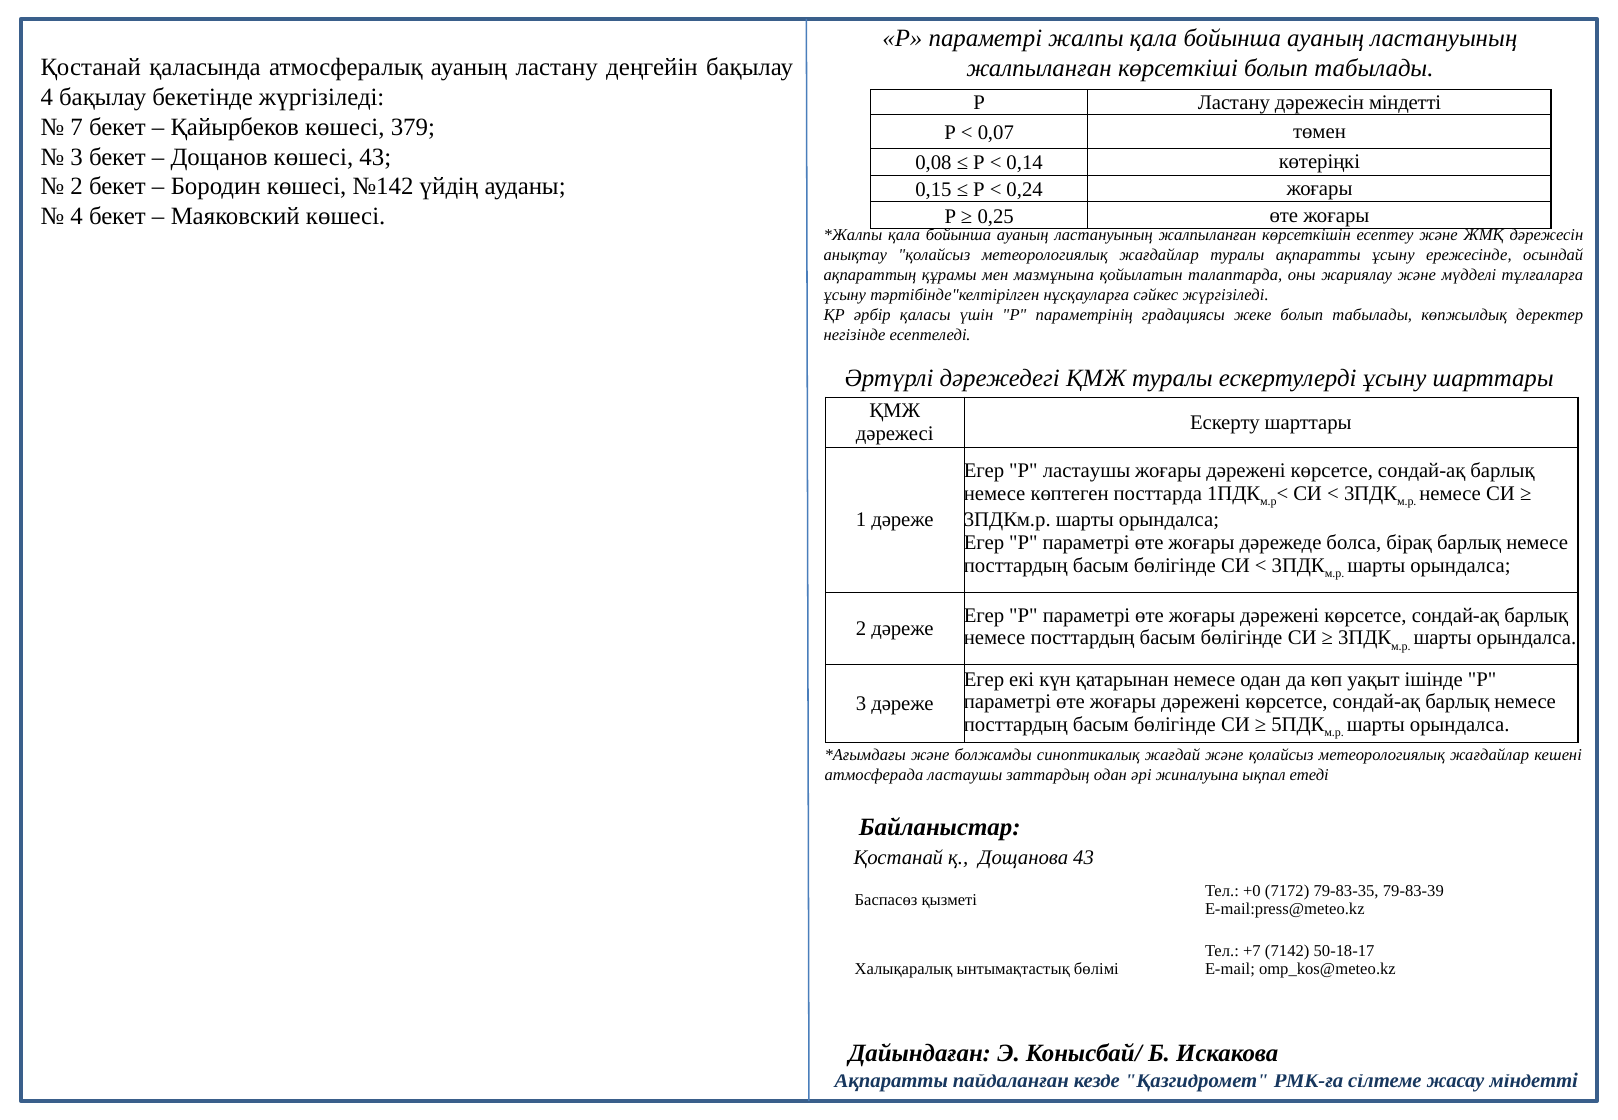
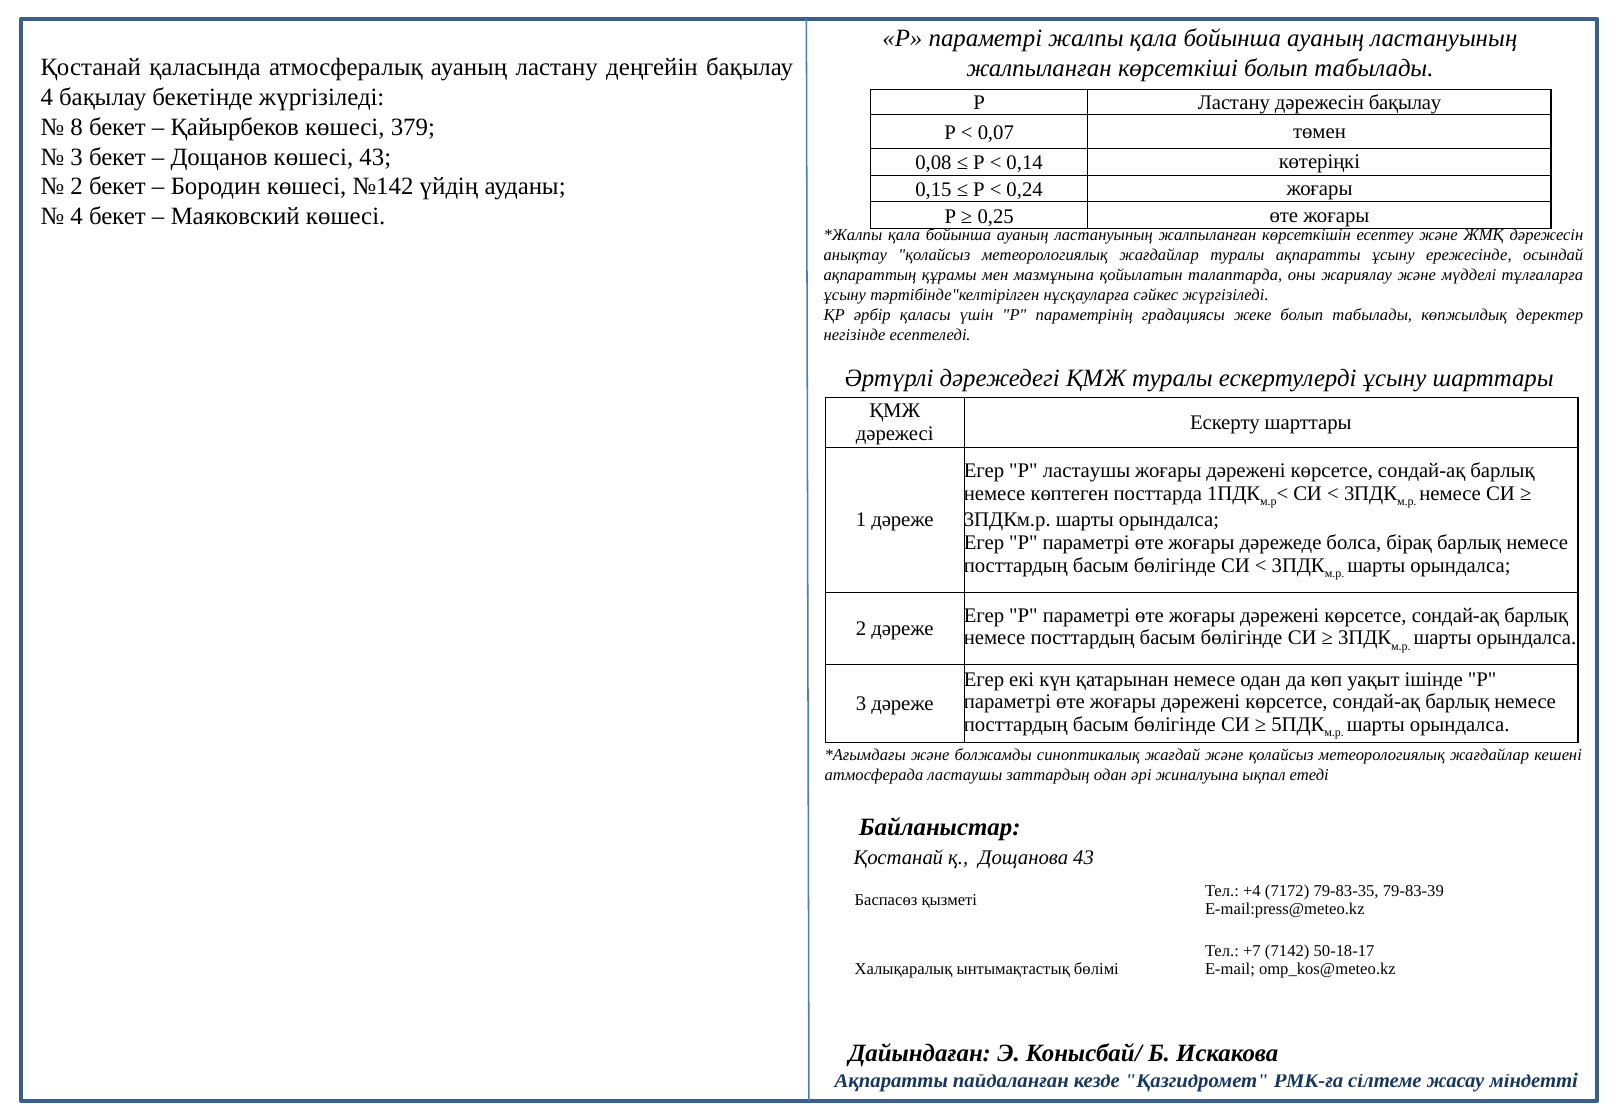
дәрежесін міндетті: міндетті -> бақылау
7: 7 -> 8
+0: +0 -> +4
